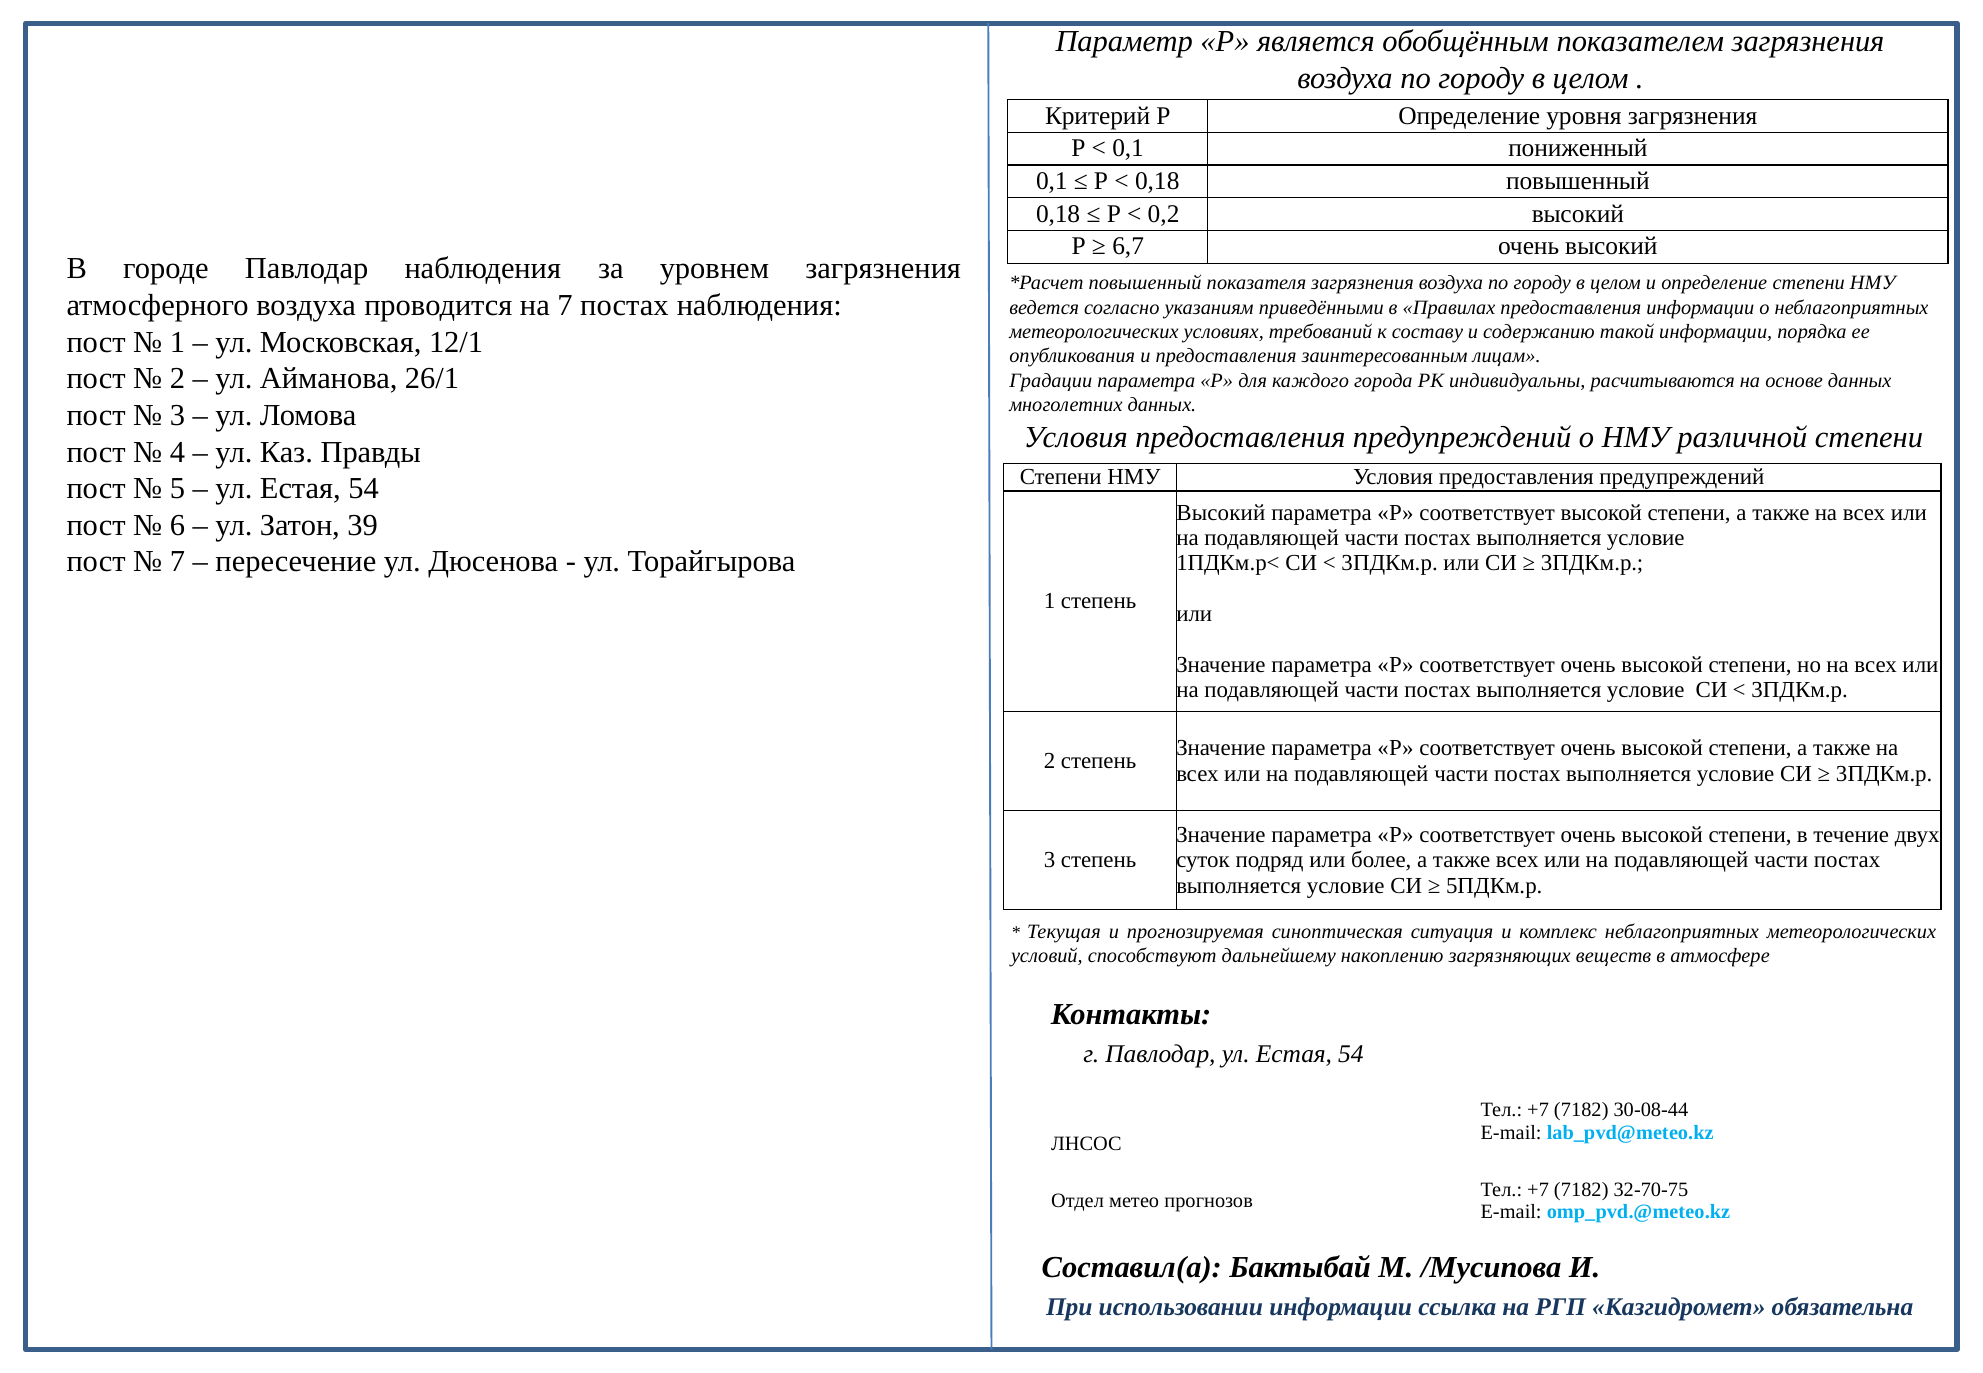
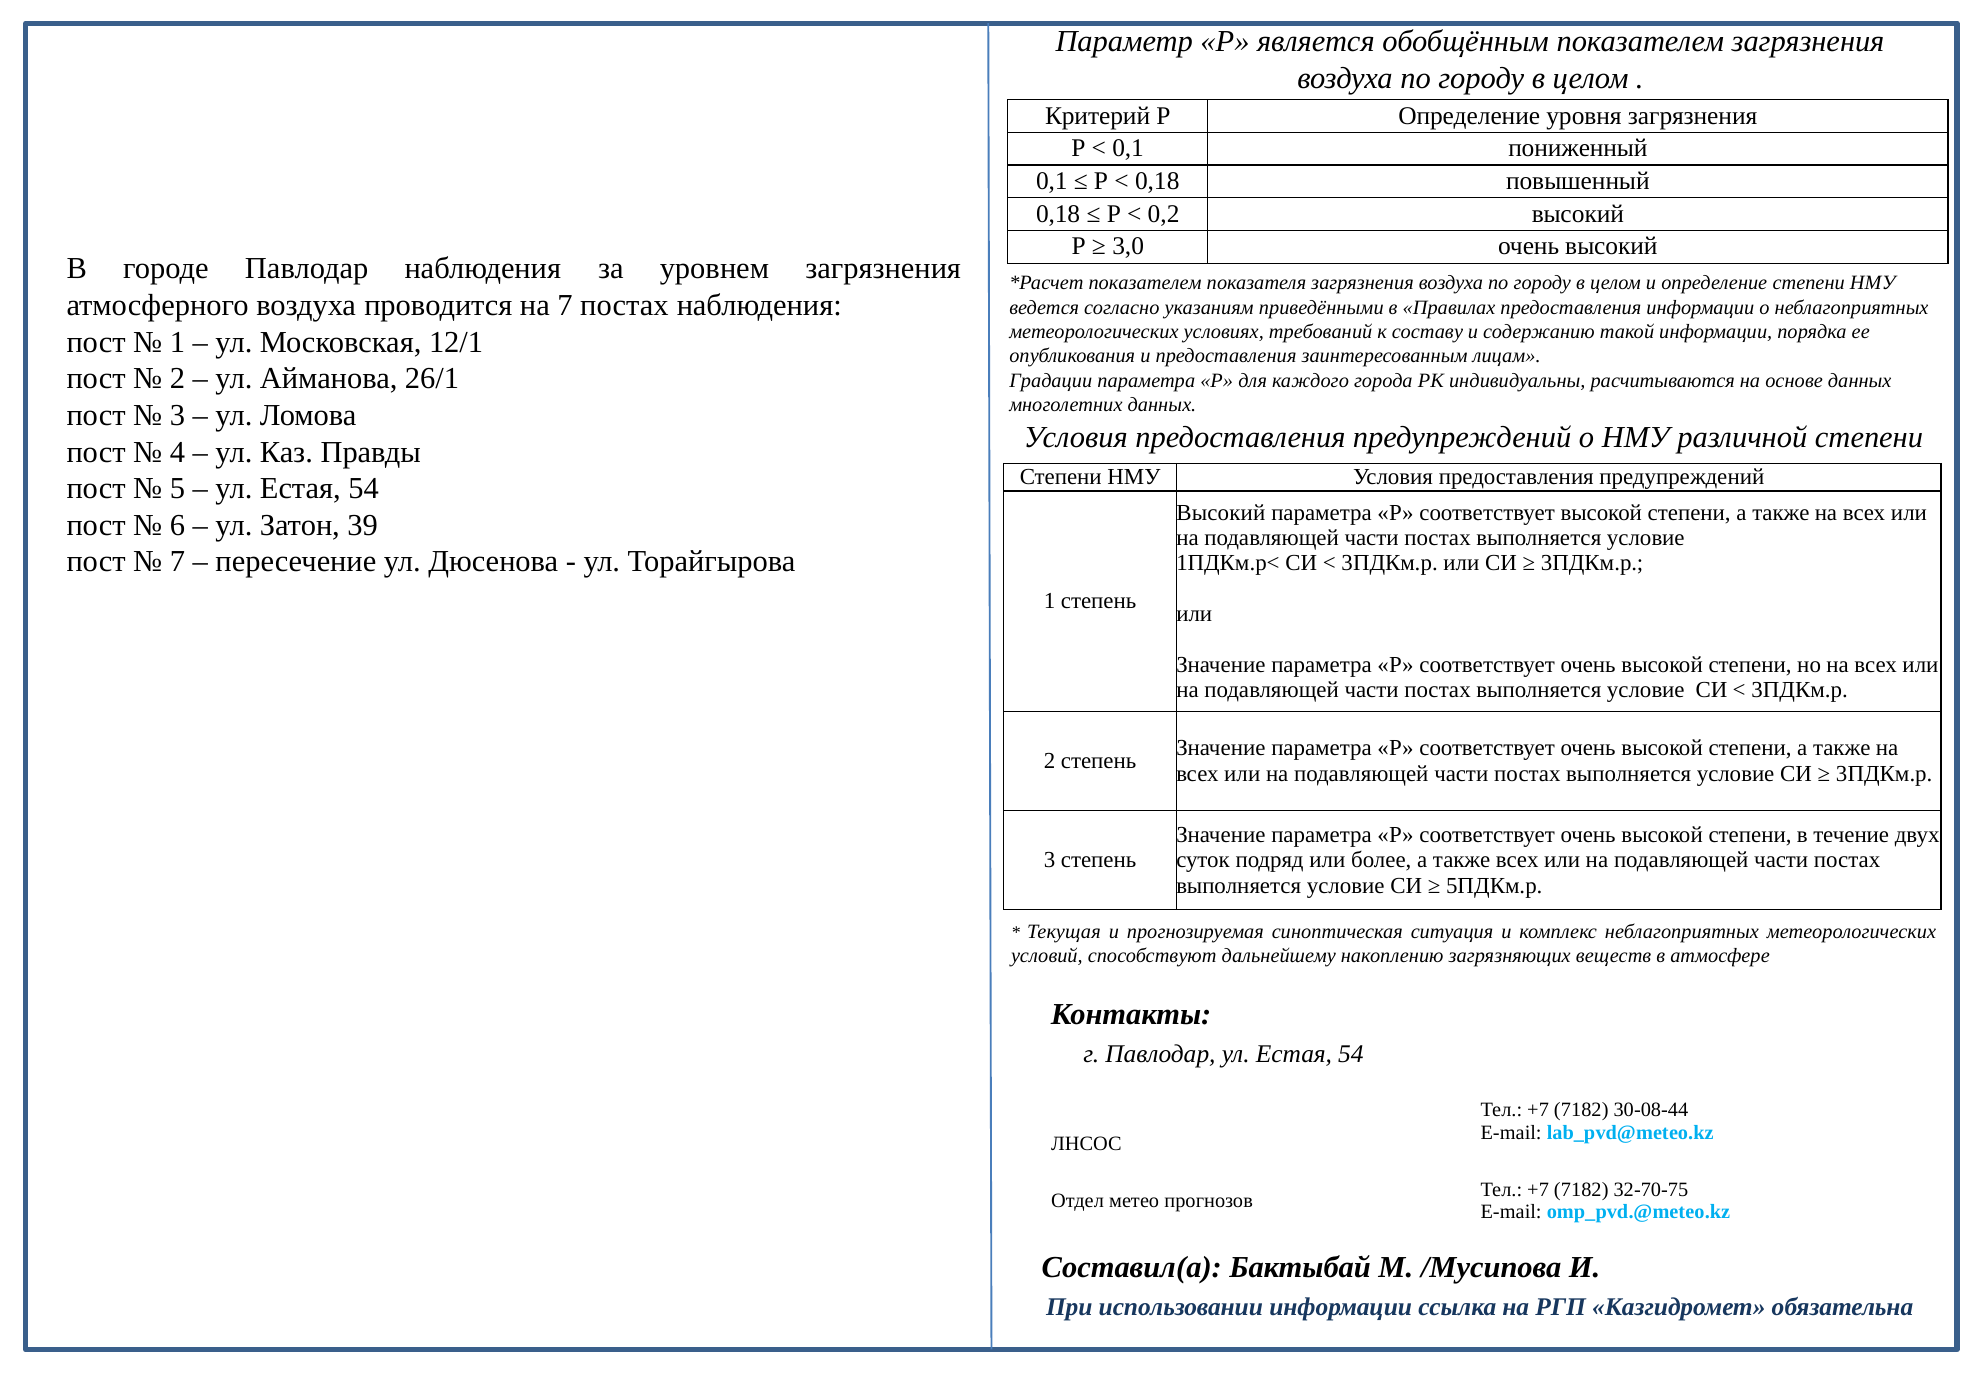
6,7: 6,7 -> 3,0
повышенный at (1145, 283): повышенный -> показателем
